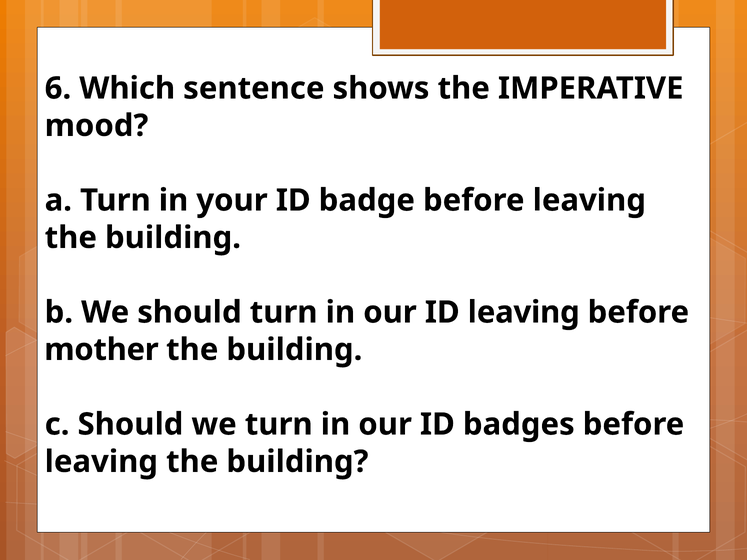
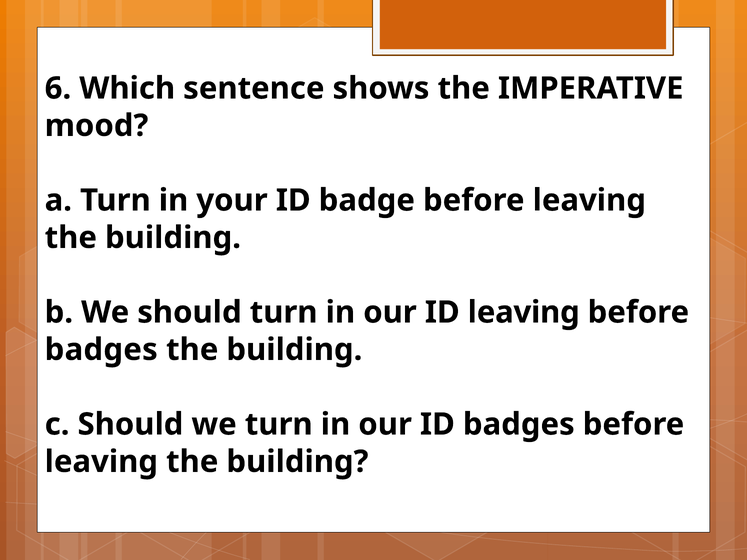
mother at (101, 350): mother -> badges
